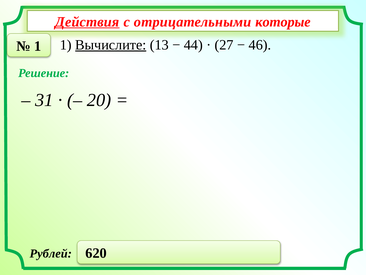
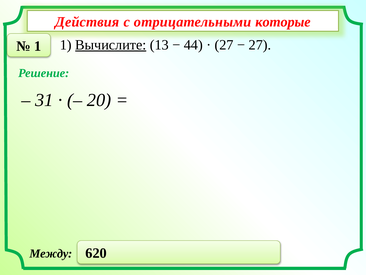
Действия underline: present -> none
46 at (260, 45): 46 -> 27
Рублей: Рублей -> Между
